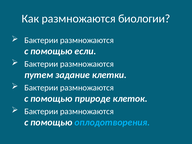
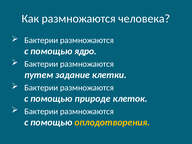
биологии: биологии -> человека
если: если -> ядро
оплодотворения colour: light blue -> yellow
